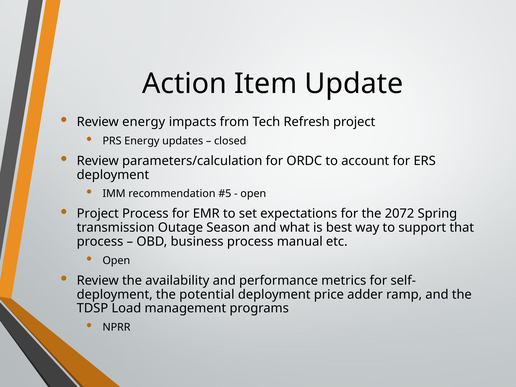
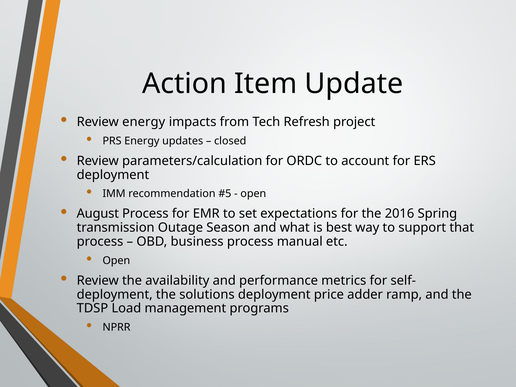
Project at (98, 214): Project -> August
2072: 2072 -> 2016
potential: potential -> solutions
